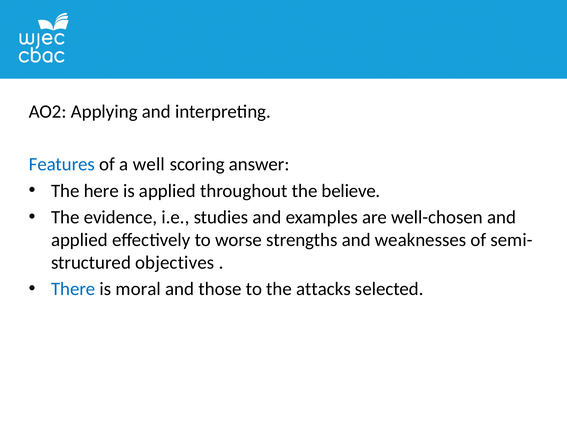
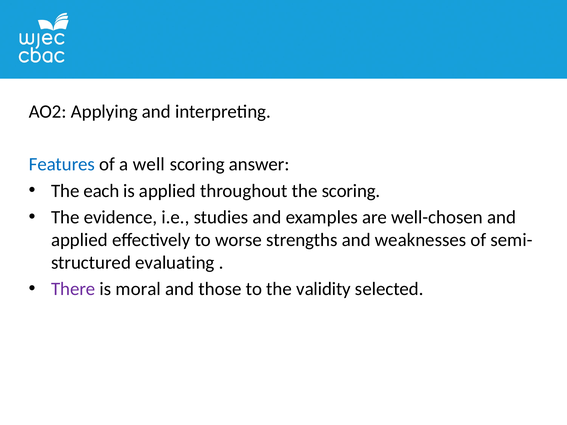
here: here -> each
the believe: believe -> scoring
objectives: objectives -> evaluating
There colour: blue -> purple
attacks: attacks -> validity
